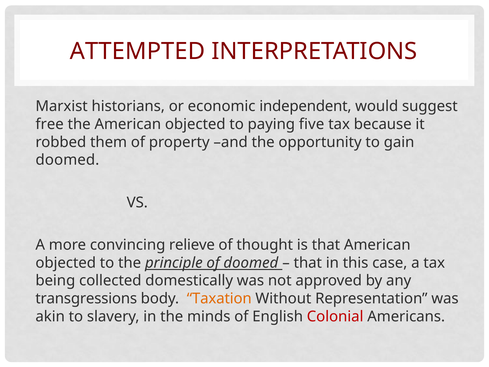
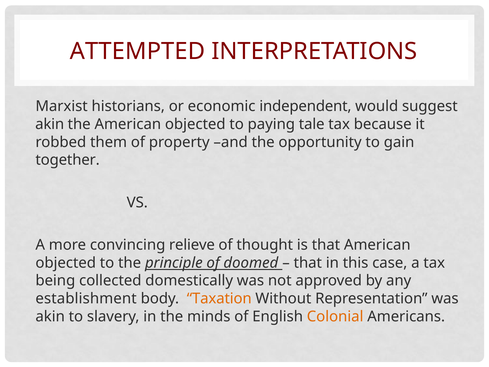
free at (50, 124): free -> akin
five: five -> tale
doomed at (67, 160): doomed -> together
transgressions: transgressions -> establishment
Colonial colour: red -> orange
